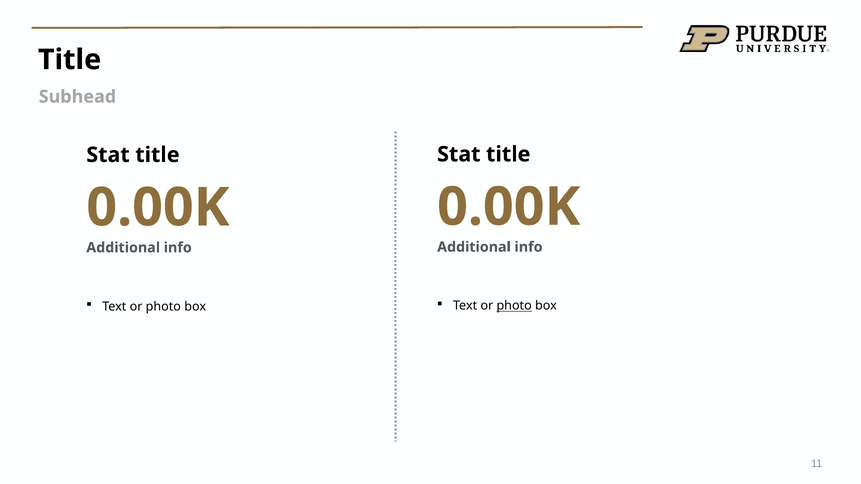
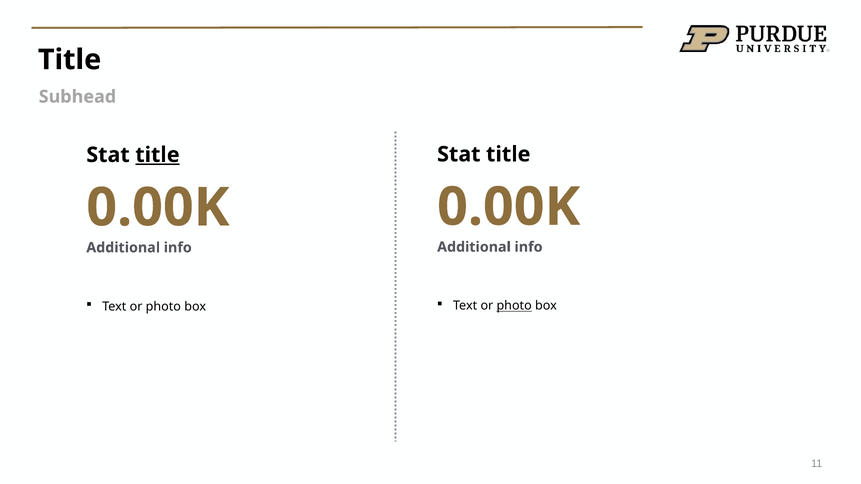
title at (157, 155) underline: none -> present
